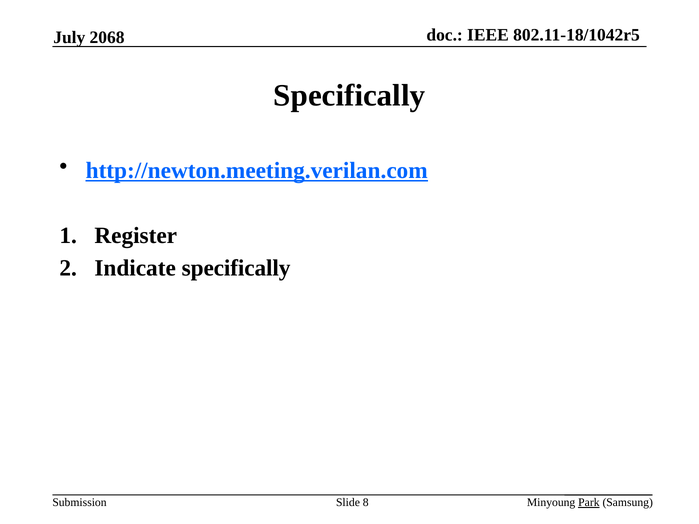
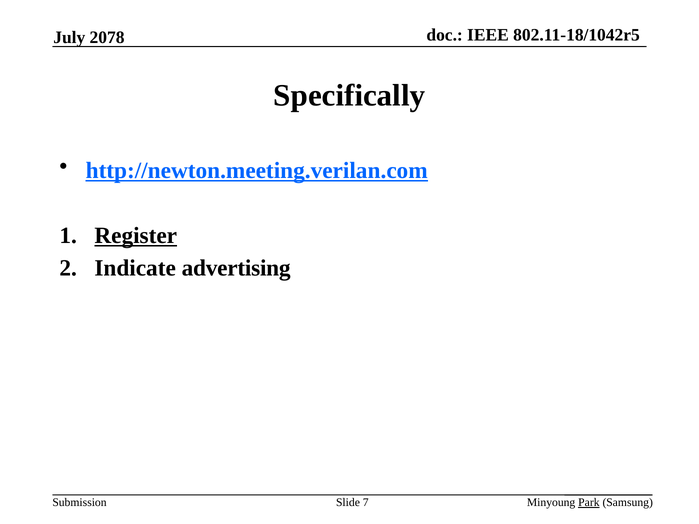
2068: 2068 -> 2078
Register underline: none -> present
Indicate specifically: specifically -> advertising
8: 8 -> 7
